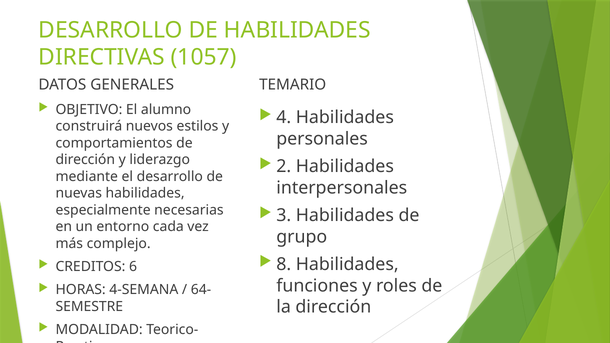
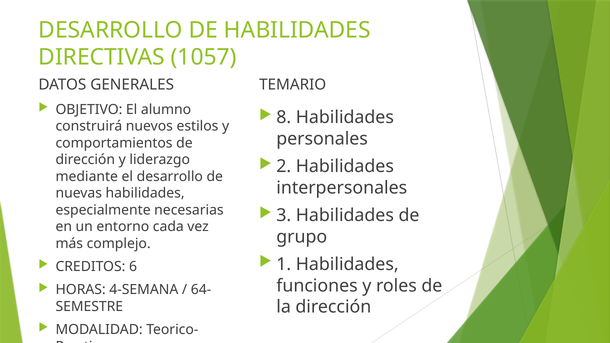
4: 4 -> 8
8: 8 -> 1
